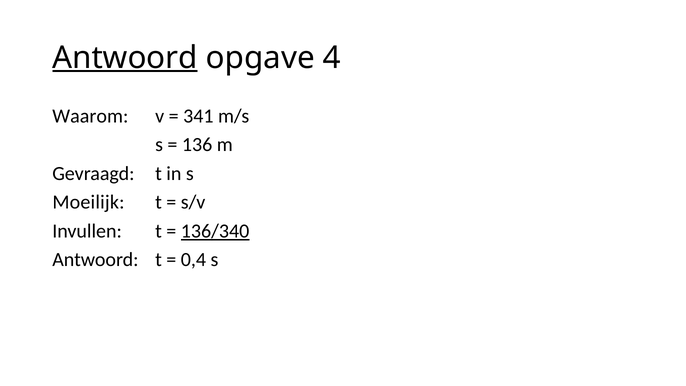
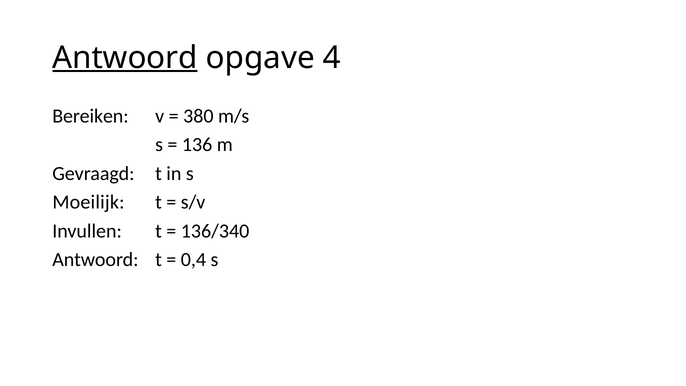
Waarom: Waarom -> Bereiken
341: 341 -> 380
136/340 underline: present -> none
